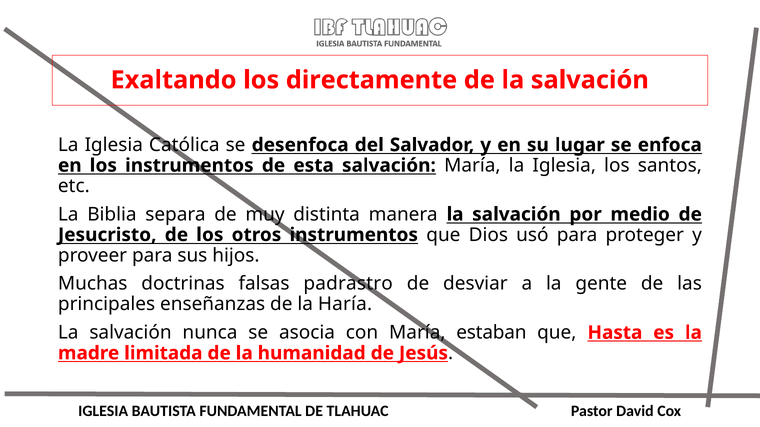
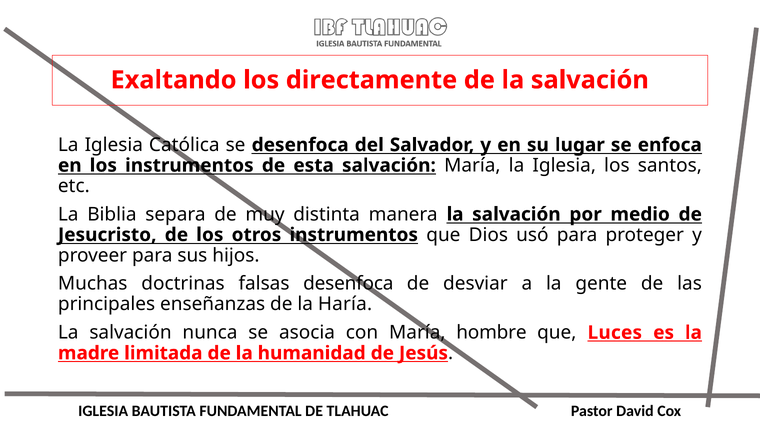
falsas padrastro: padrastro -> desenfoca
estaban: estaban -> hombre
Hasta: Hasta -> Luces
